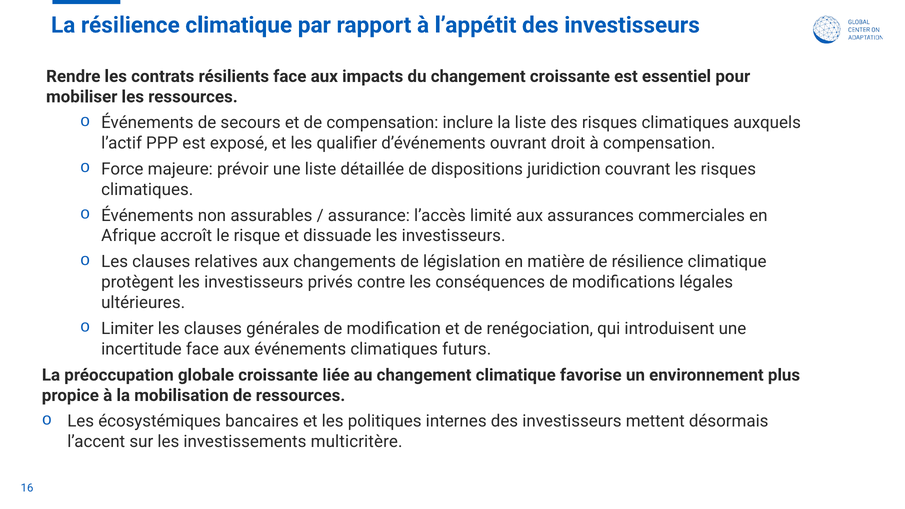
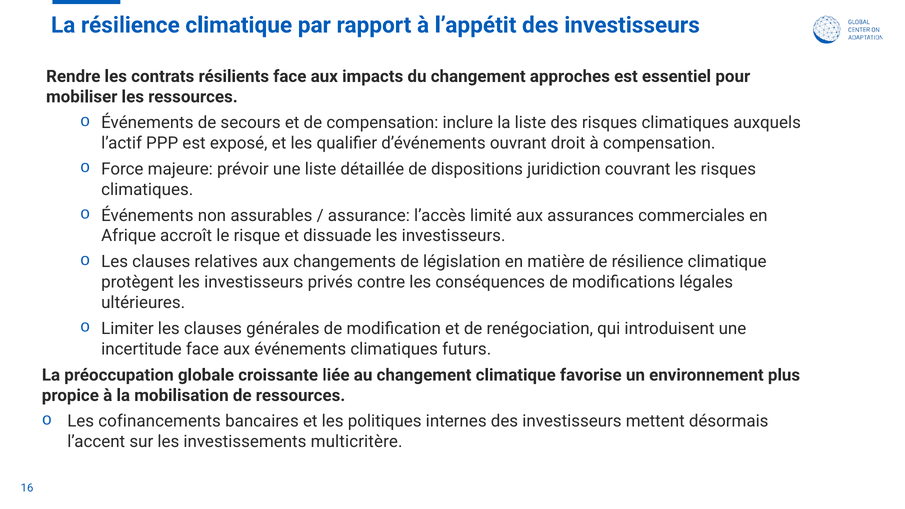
changement croissante: croissante -> approches
écosystémiques: écosystémiques -> cofinancements
